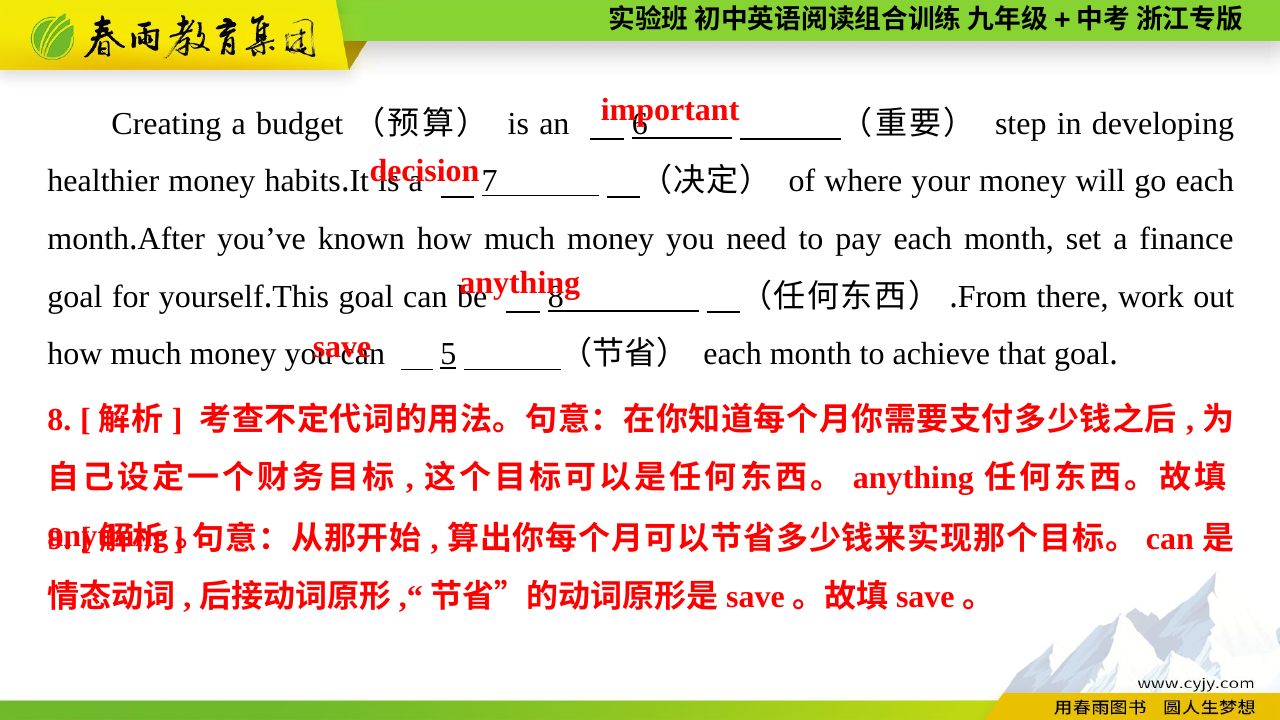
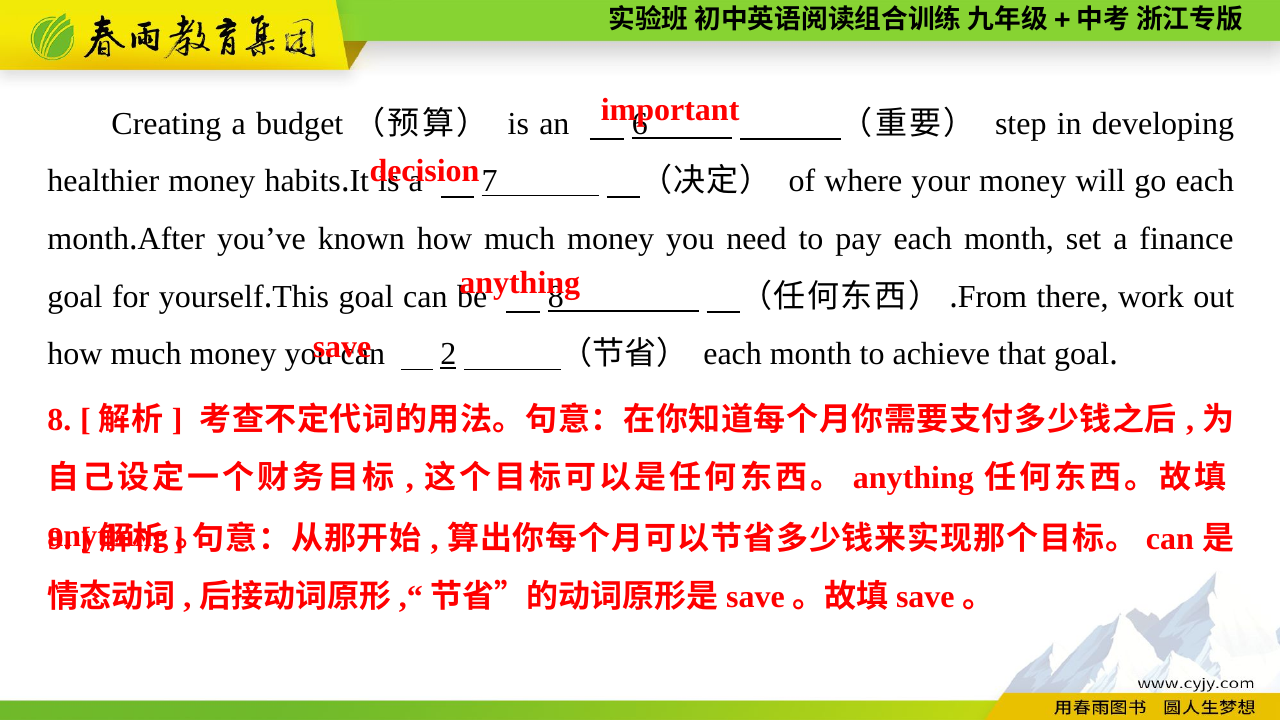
5: 5 -> 2
